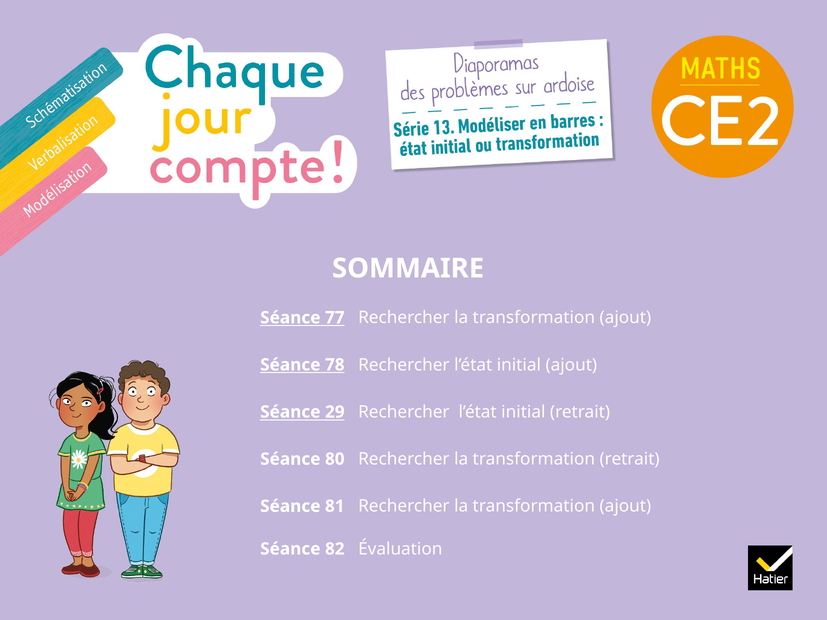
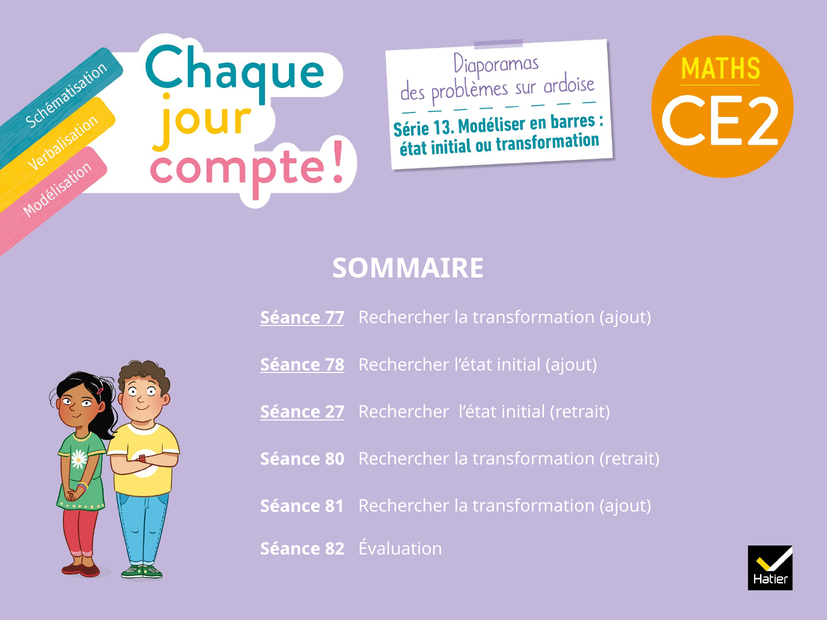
29: 29 -> 27
